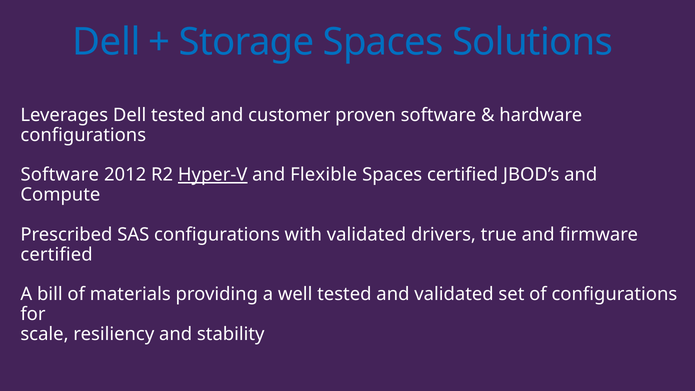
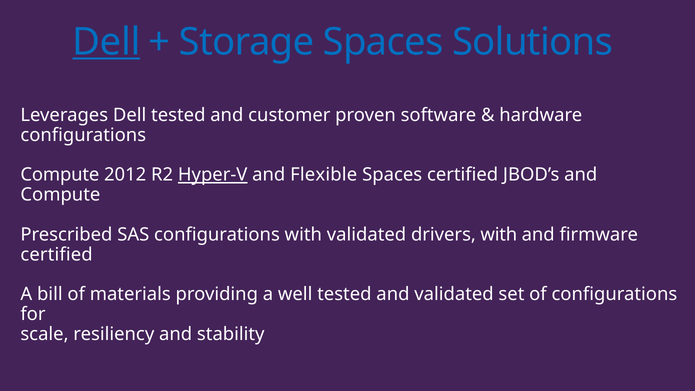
Dell at (106, 42) underline: none -> present
Software at (60, 175): Software -> Compute
drivers true: true -> with
